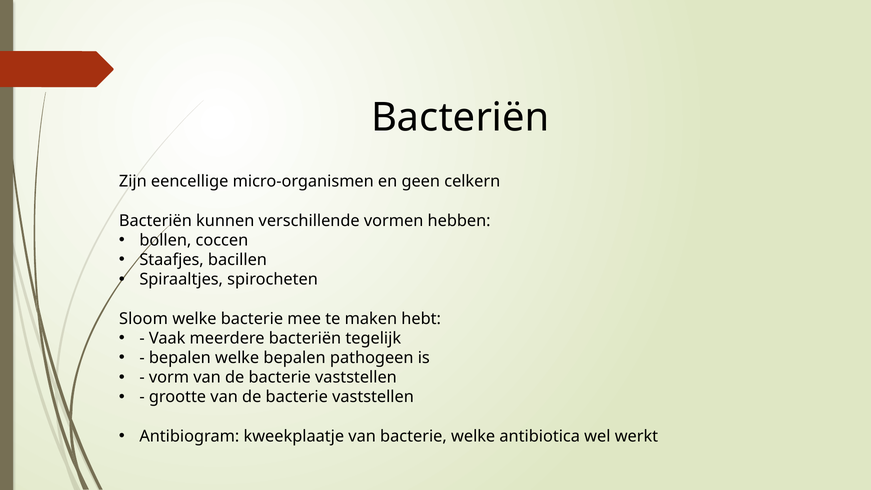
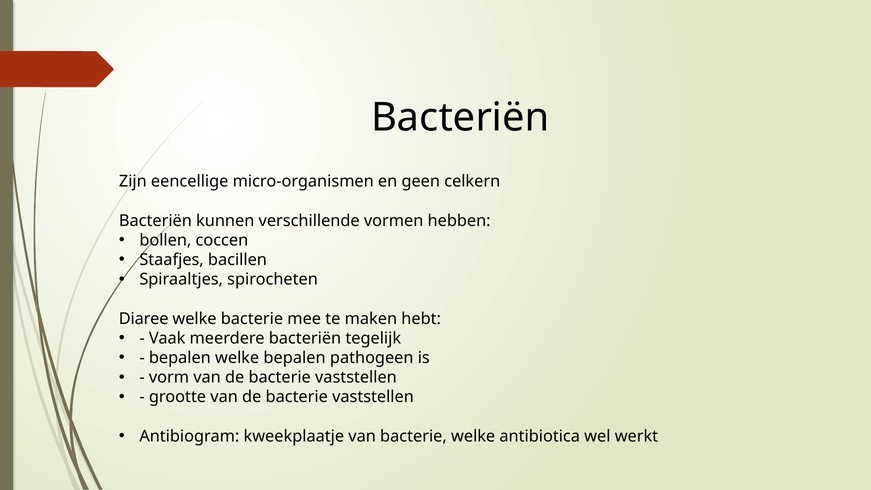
Sloom: Sloom -> Diaree
